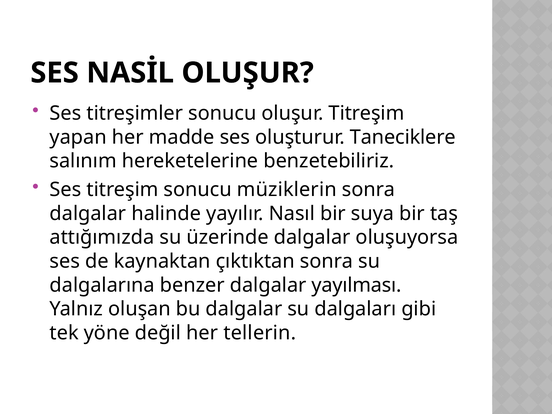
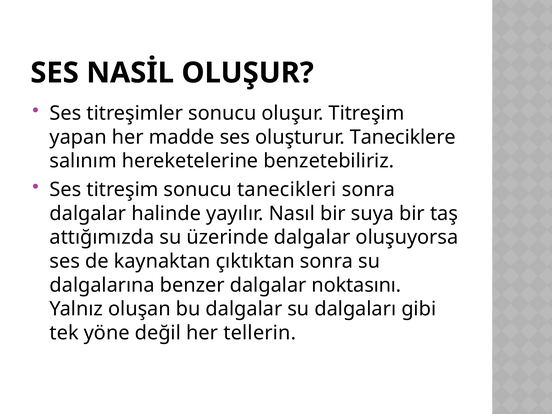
müziklerin: müziklerin -> tanecikleri
yayılması: yayılması -> noktasını
